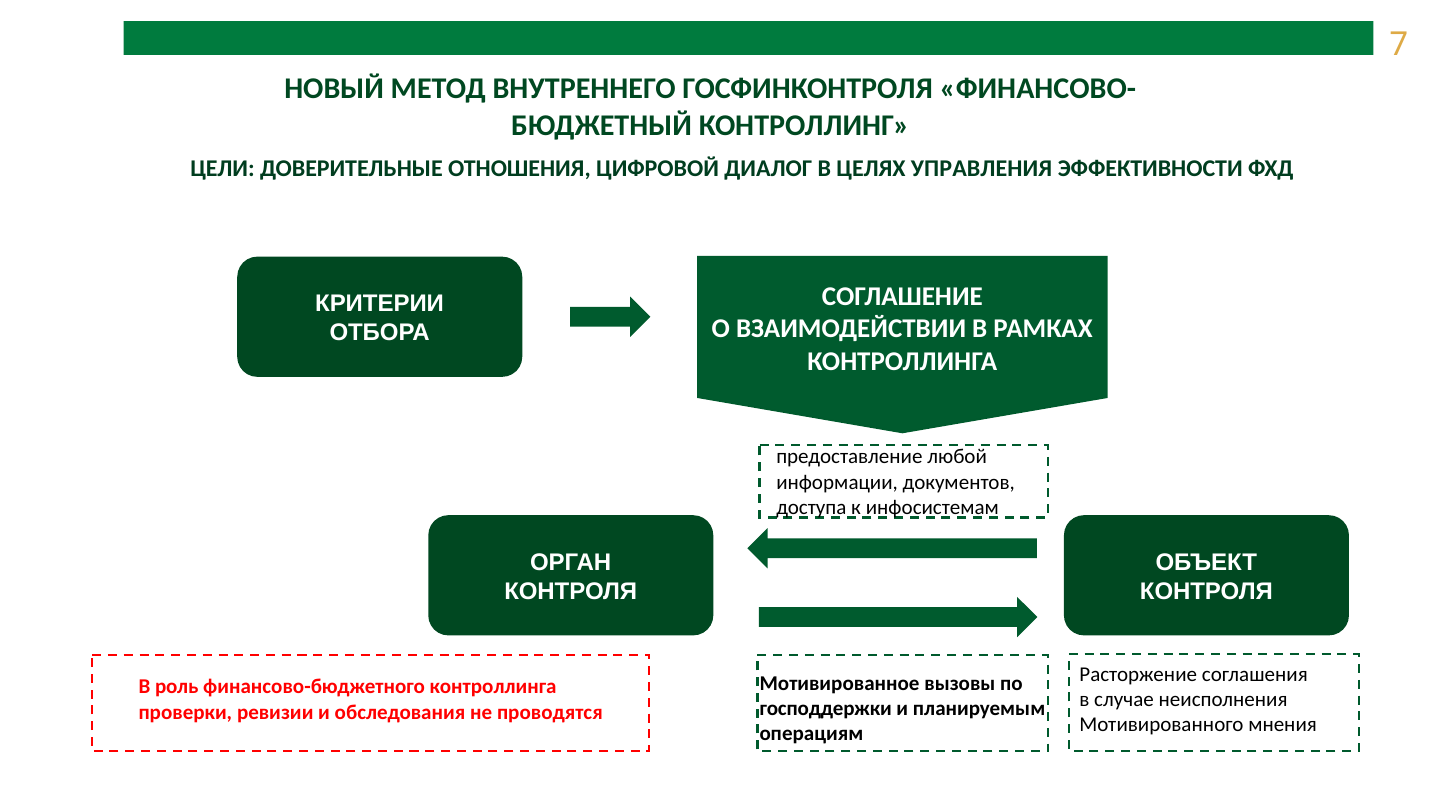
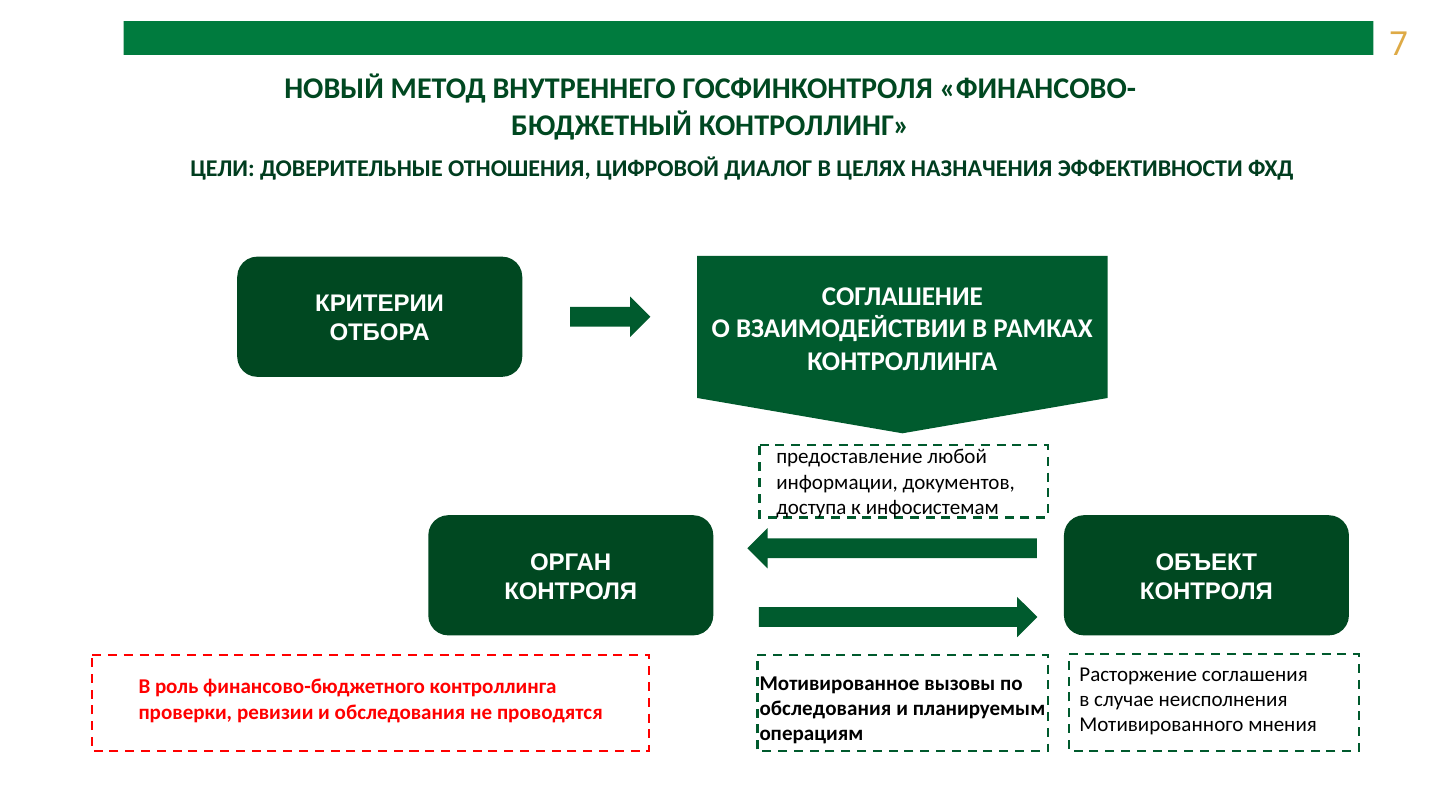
УПРАВЛЕНИЯ: УПРАВЛЕНИЯ -> НАЗНАЧЕНИЯ
господдержки at (826, 709): господдержки -> обследования
